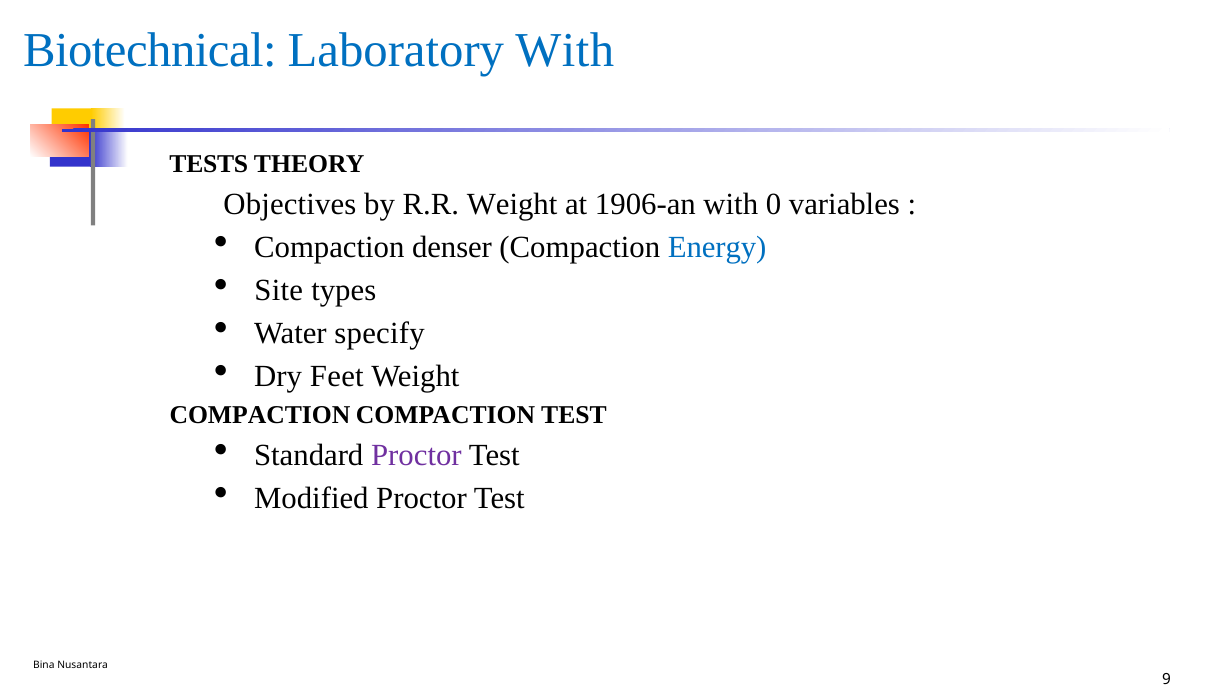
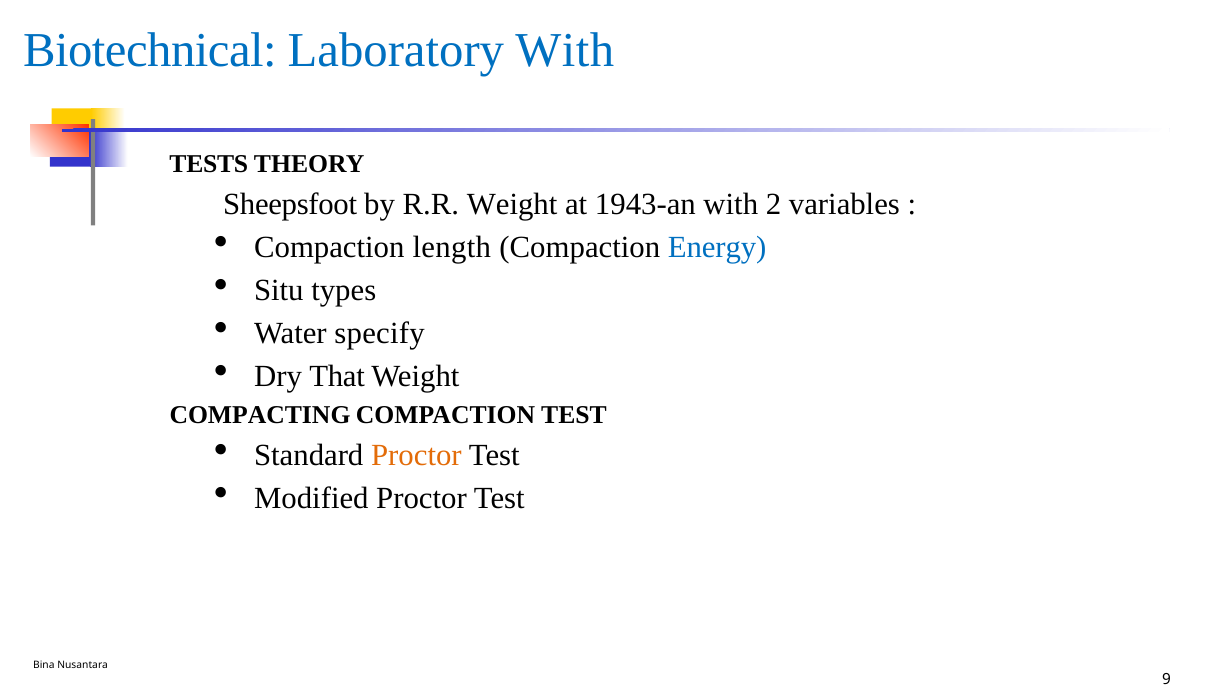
Objectives: Objectives -> Sheepsfoot
1906-an: 1906-an -> 1943-an
0: 0 -> 2
denser: denser -> length
Site: Site -> Situ
Feet: Feet -> That
COMPACTION at (260, 415): COMPACTION -> COMPACTING
Proctor at (416, 456) colour: purple -> orange
